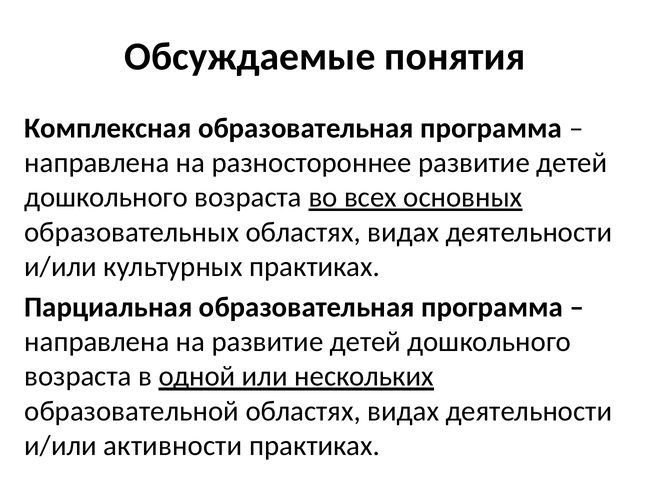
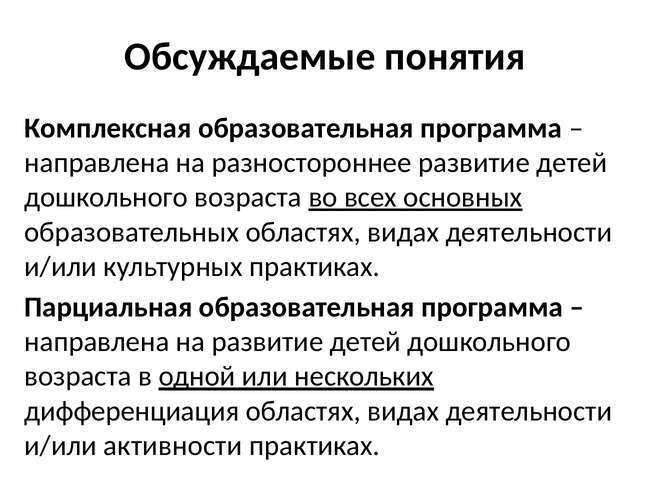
образовательной: образовательной -> дифференциация
